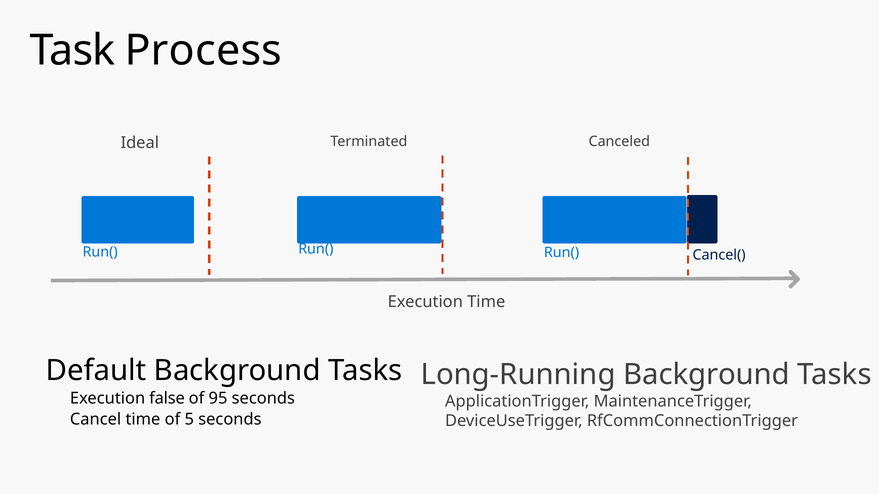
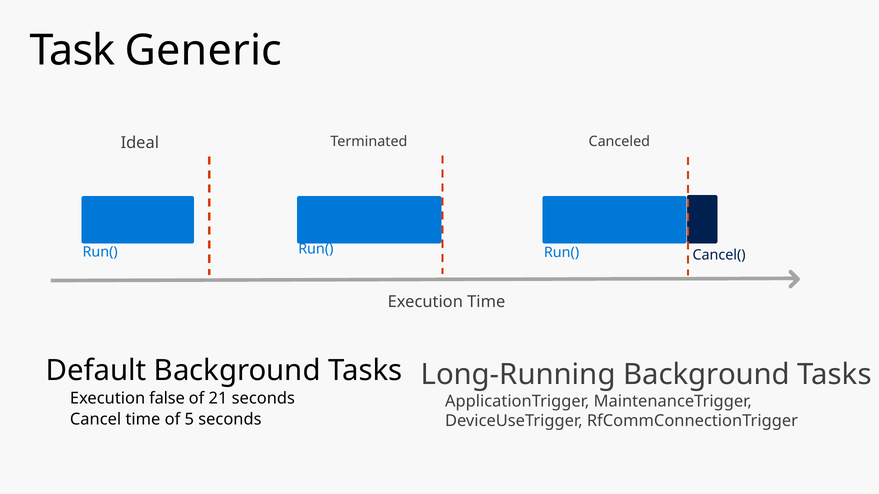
Process: Process -> Generic
95: 95 -> 21
